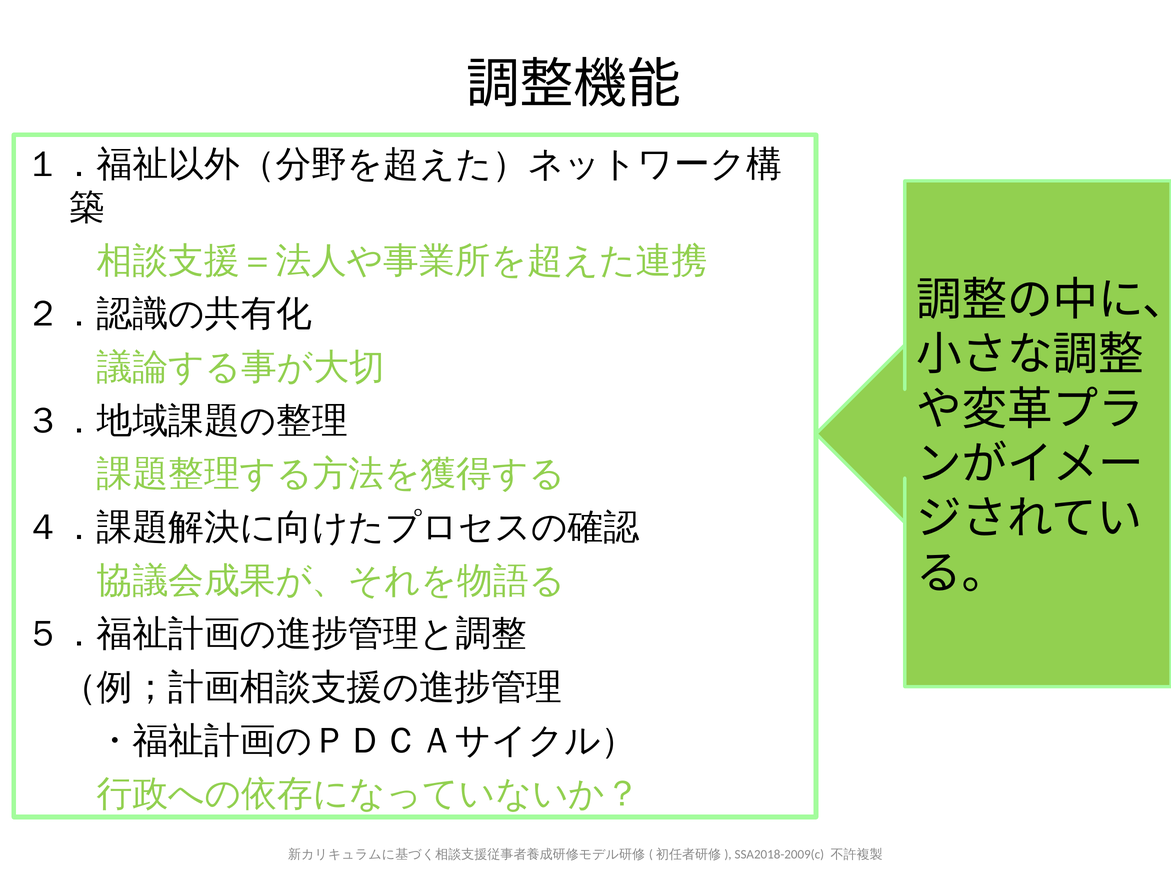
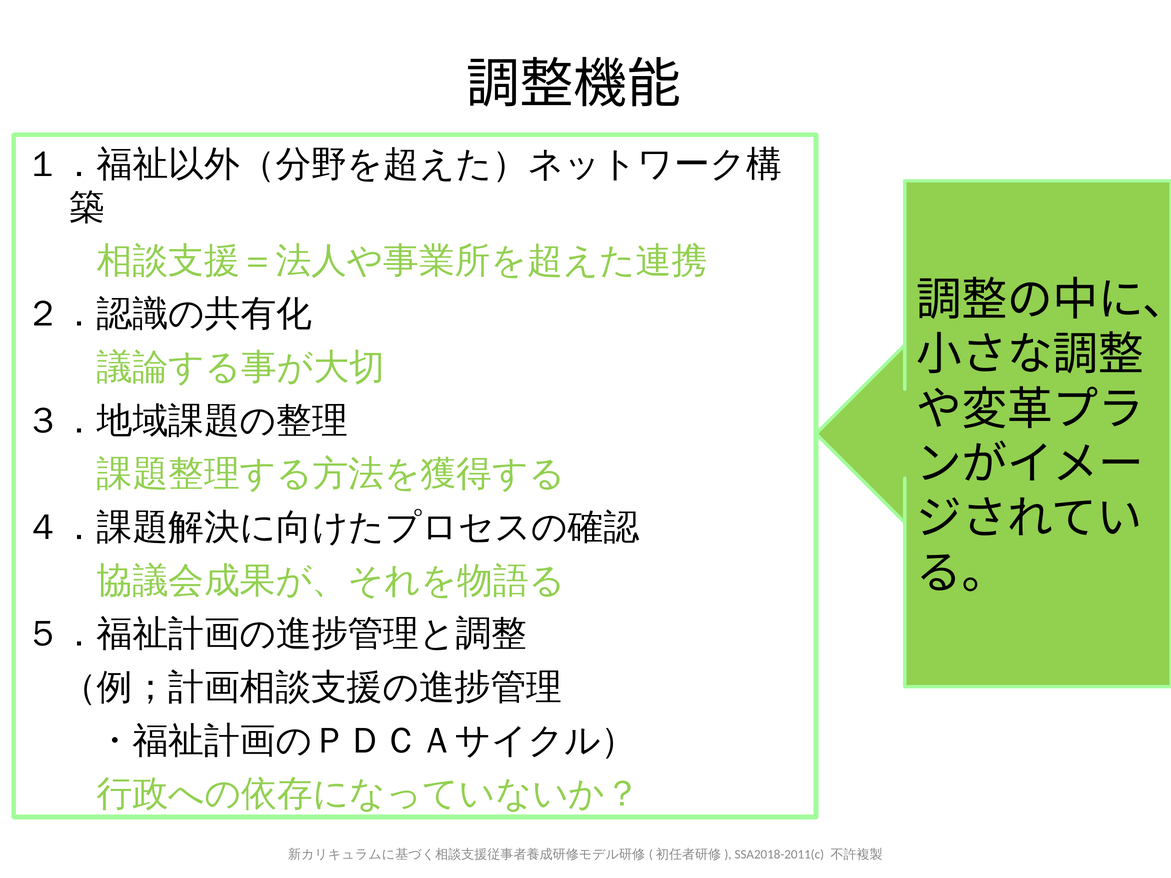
SSA2018-2009(c: SSA2018-2009(c -> SSA2018-2011(c
